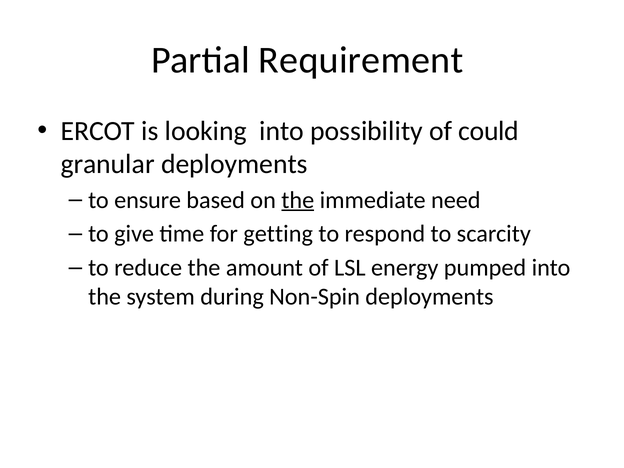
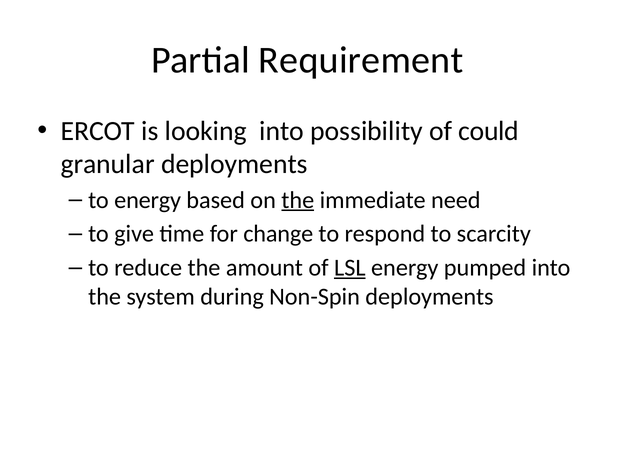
to ensure: ensure -> energy
getting: getting -> change
LSL underline: none -> present
